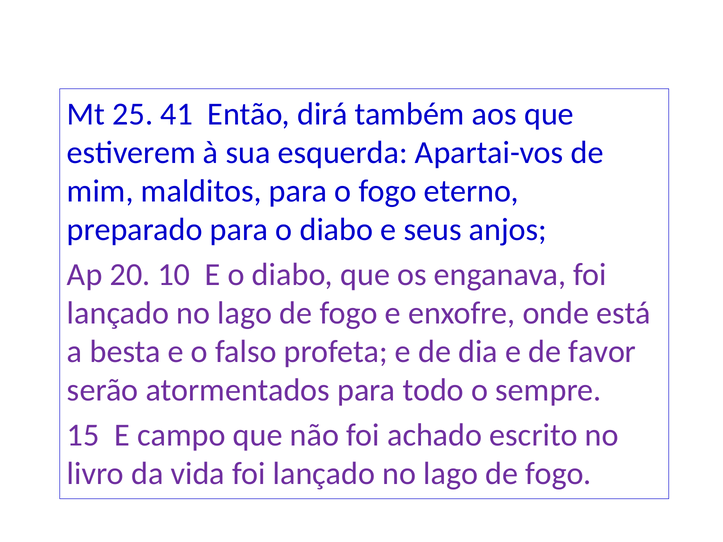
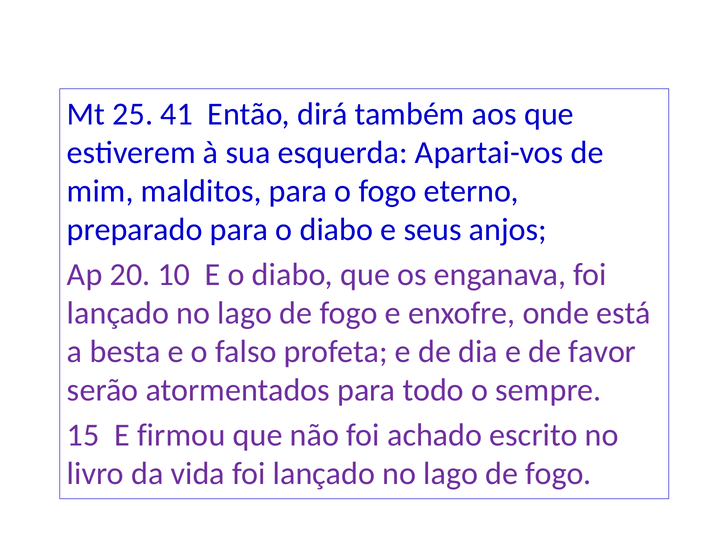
campo: campo -> firmou
